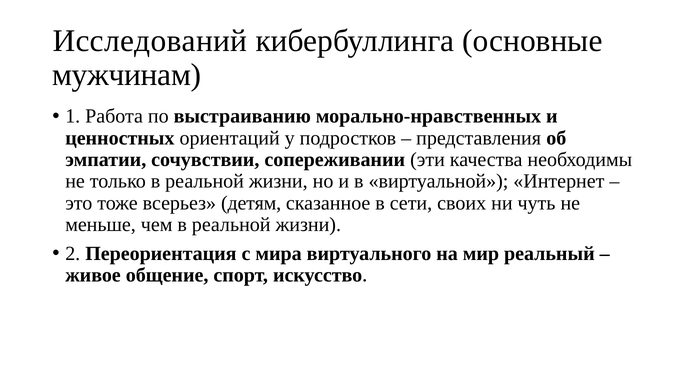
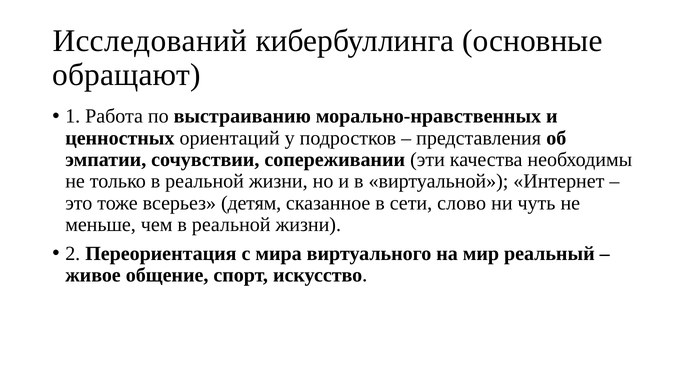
мужчинам: мужчинам -> обращают
своих: своих -> слово
